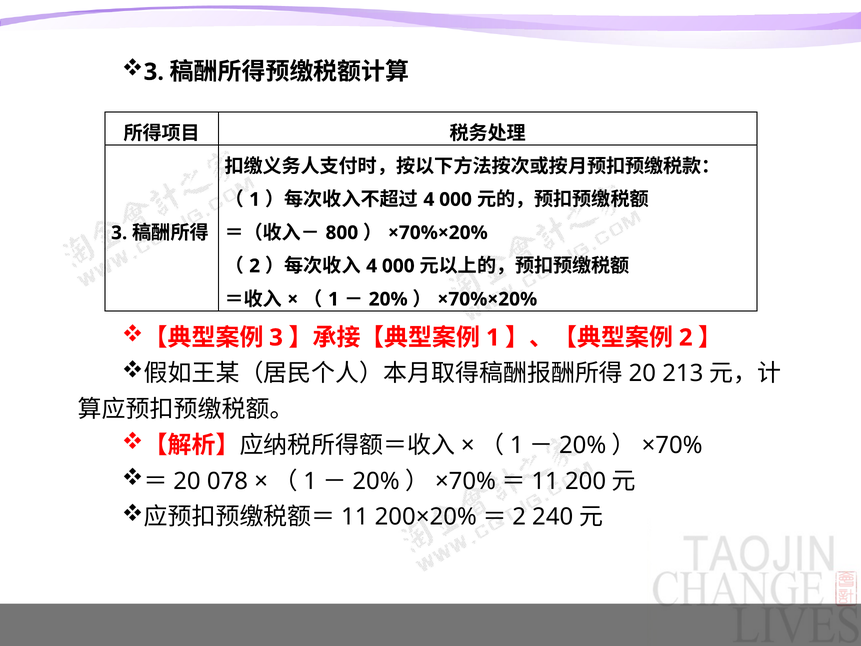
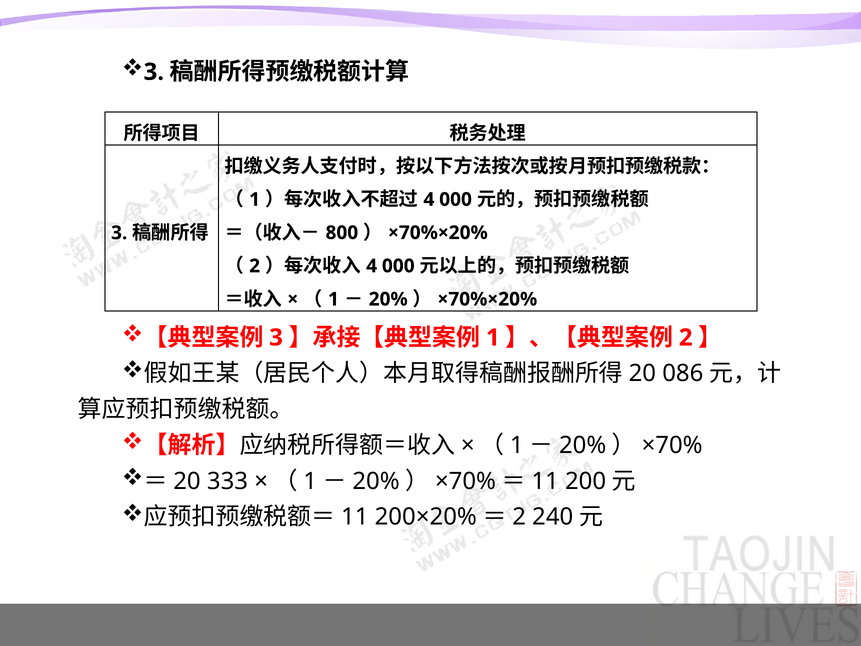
213: 213 -> 086
078: 078 -> 333
